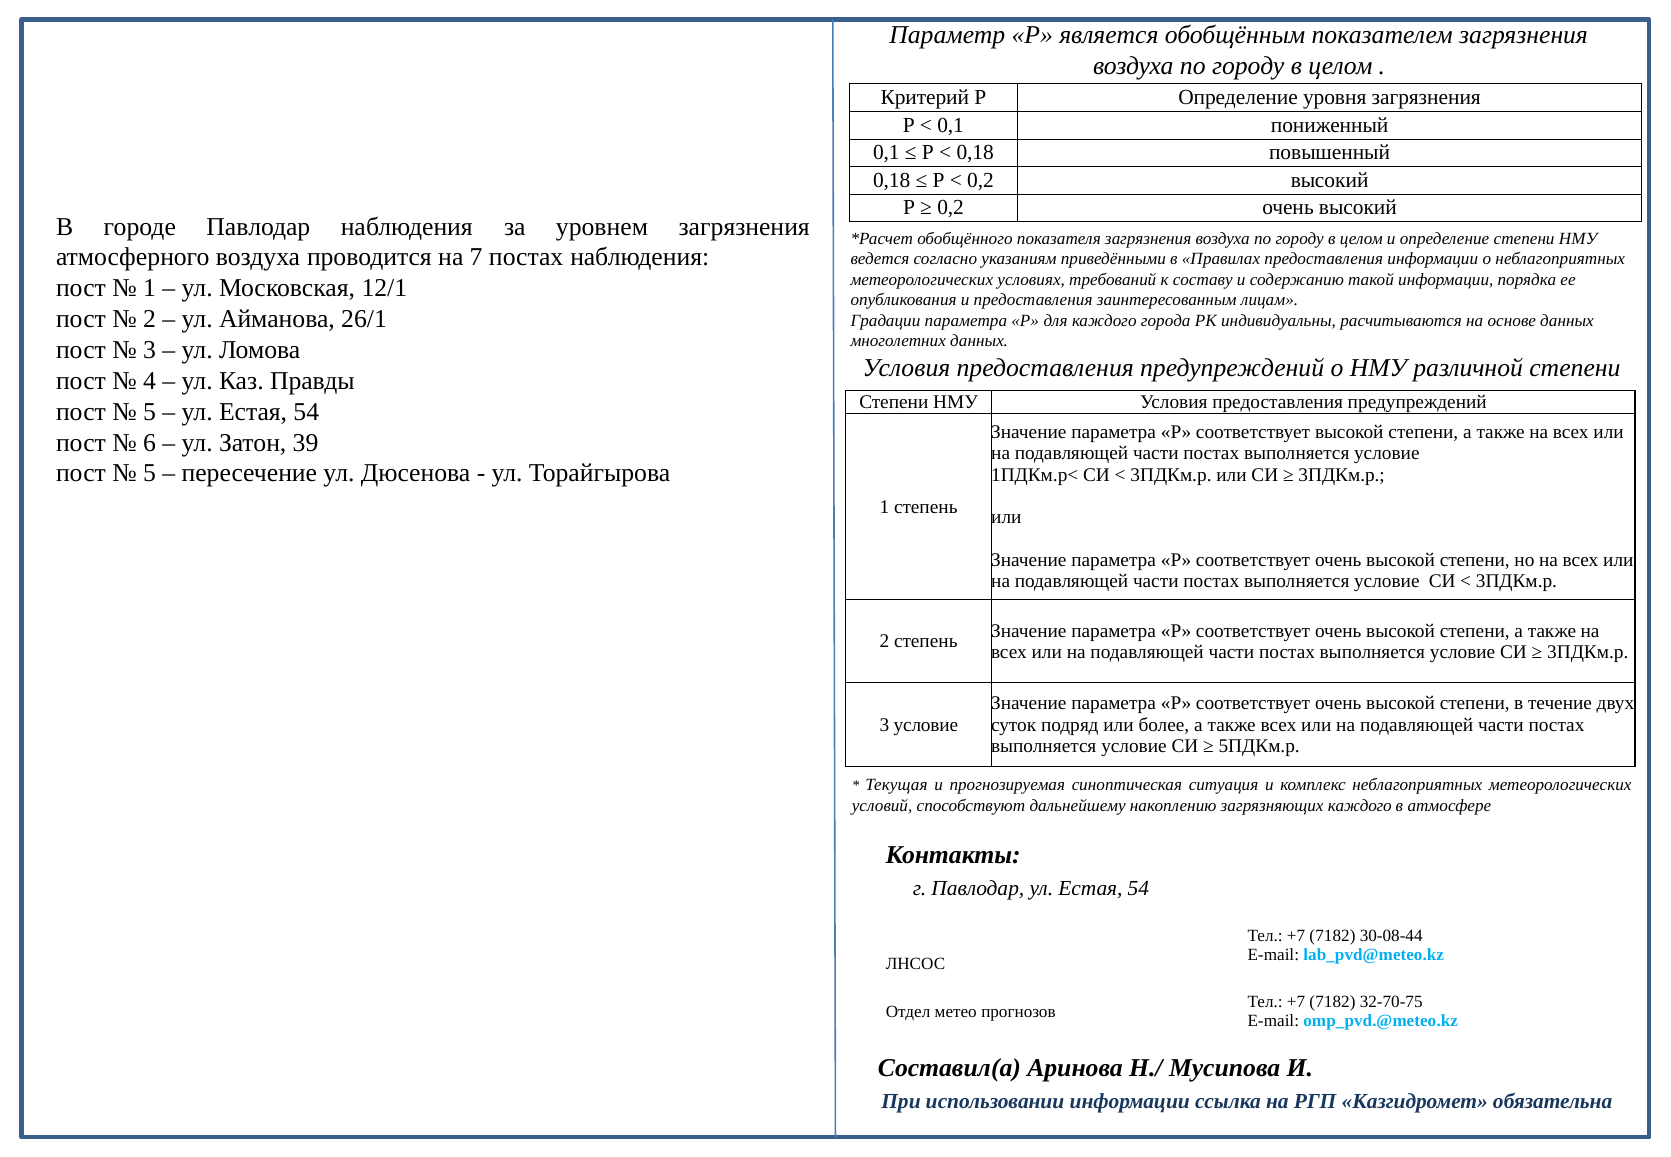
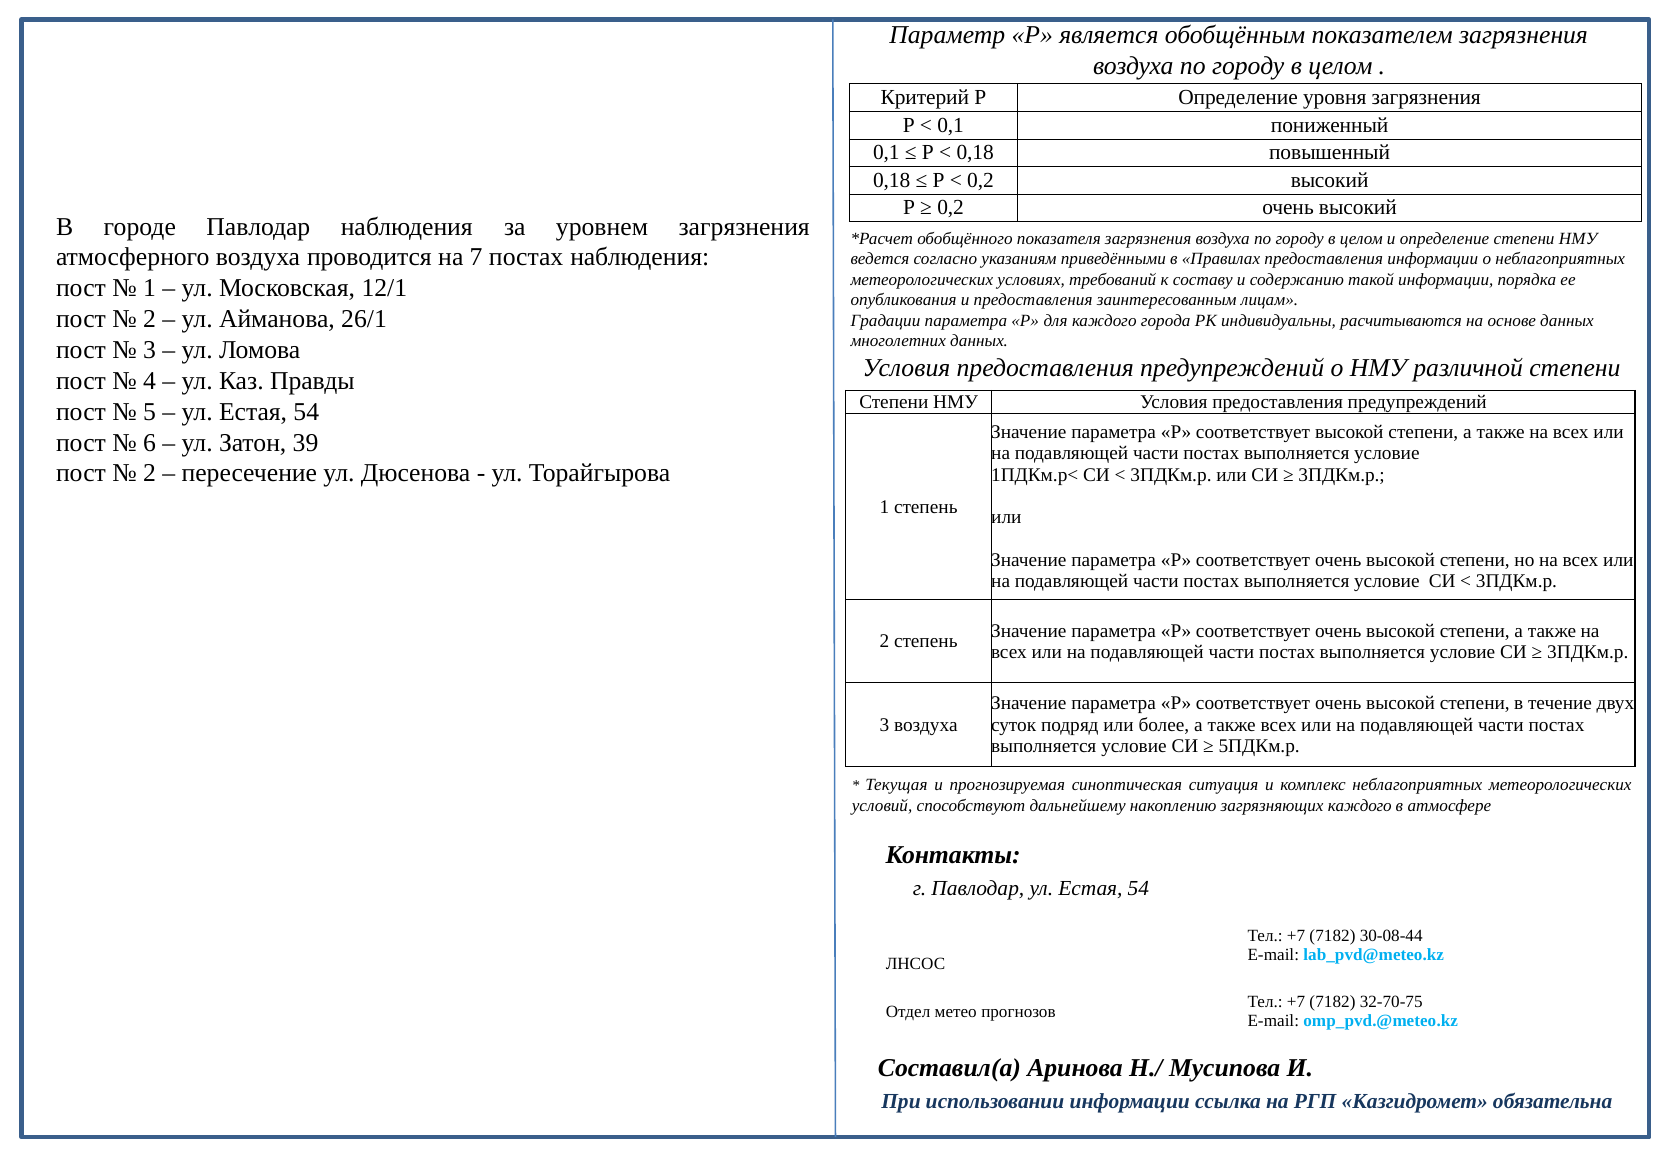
5 at (150, 473): 5 -> 2
3 условие: условие -> воздуха
